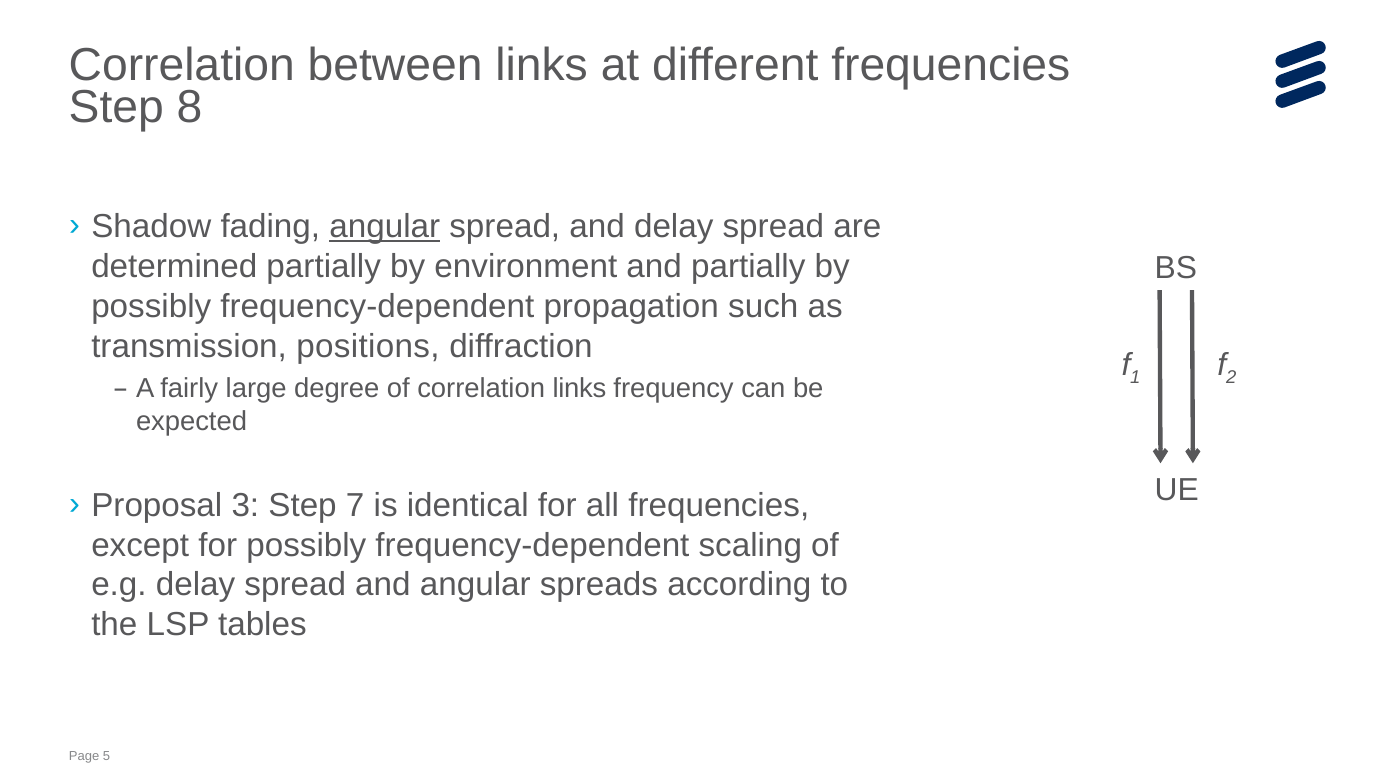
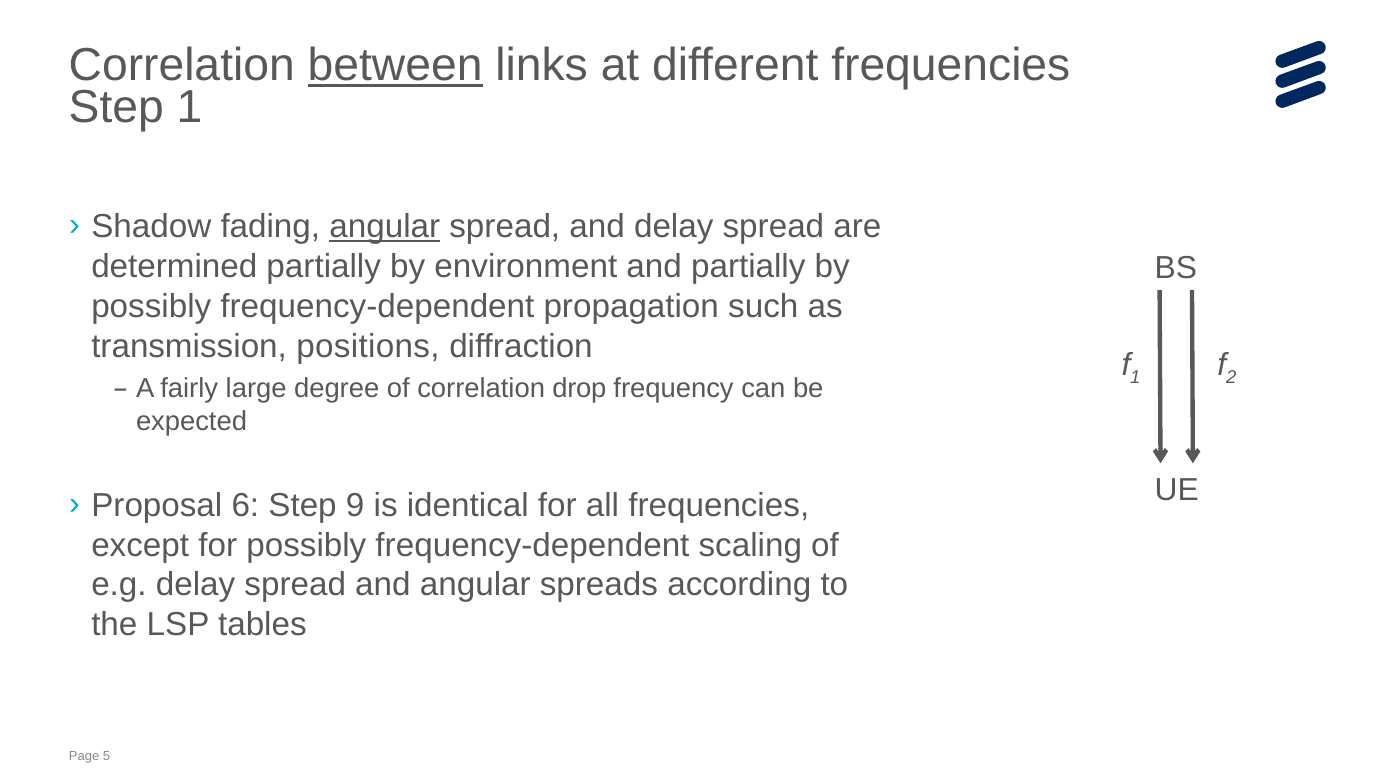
between underline: none -> present
Step 8: 8 -> 1
correlation links: links -> drop
3: 3 -> 6
7: 7 -> 9
